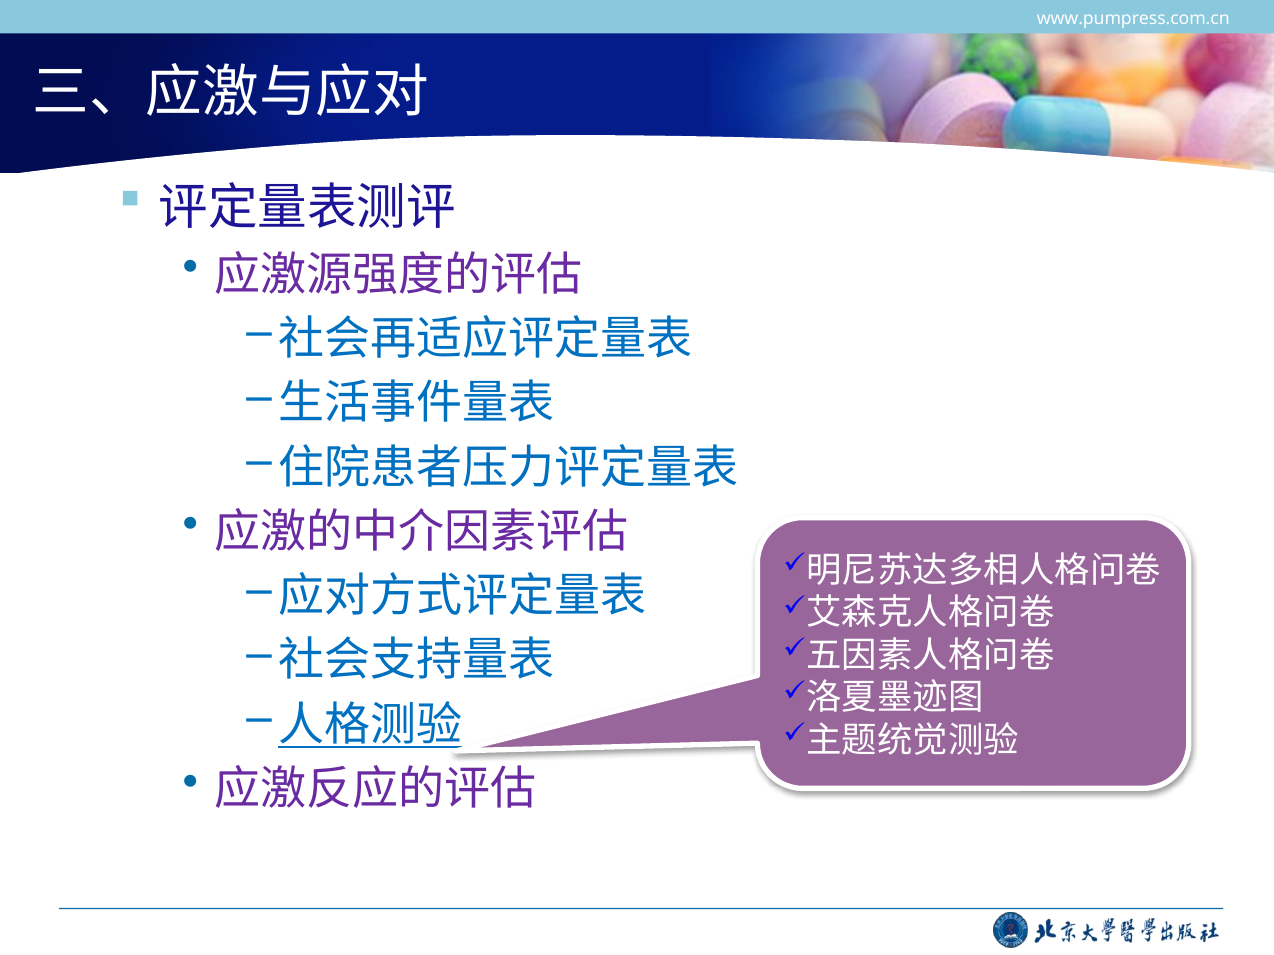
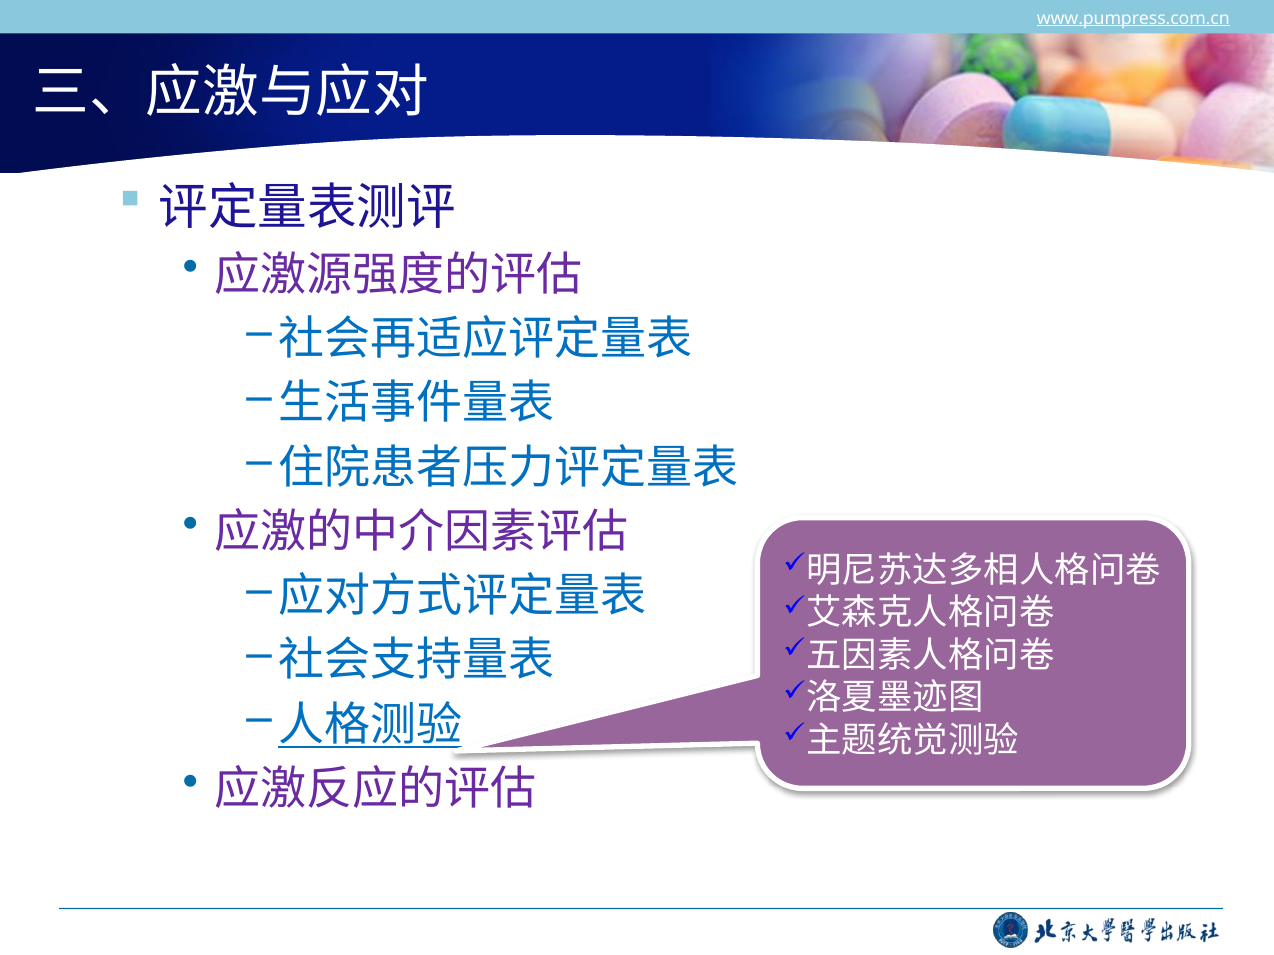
www.pumpress.com.cn underline: none -> present
